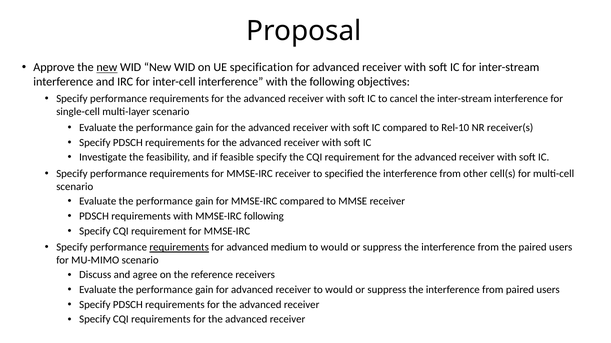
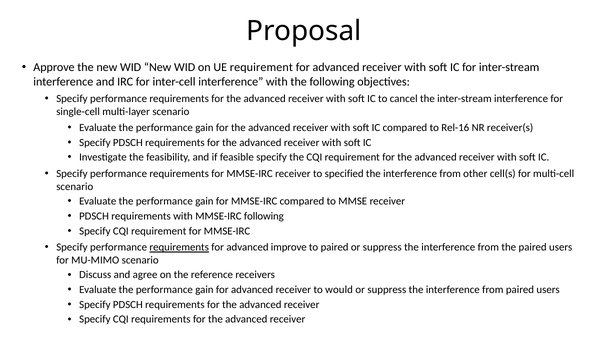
new at (107, 68) underline: present -> none
UE specification: specification -> requirement
Rel-10: Rel-10 -> Rel-16
medium: medium -> improve
would at (335, 248): would -> paired
